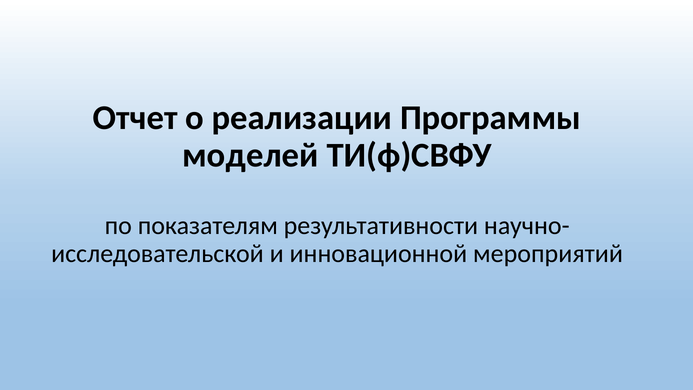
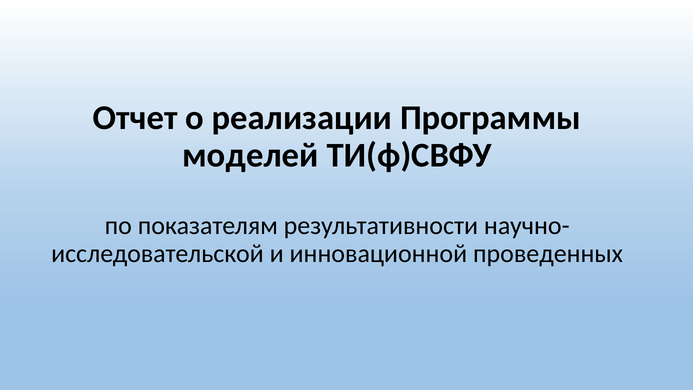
мероприятий: мероприятий -> проведенных
